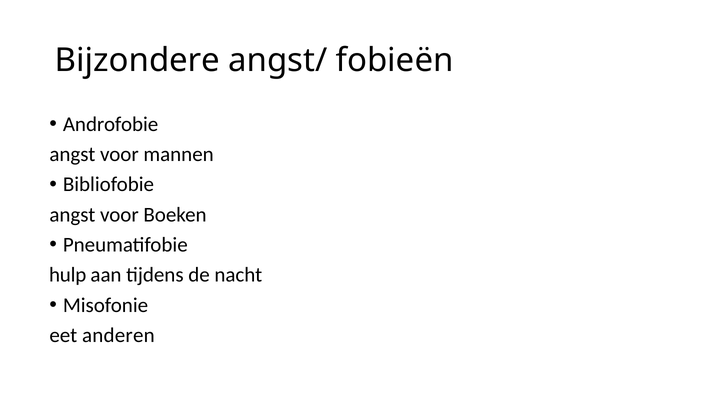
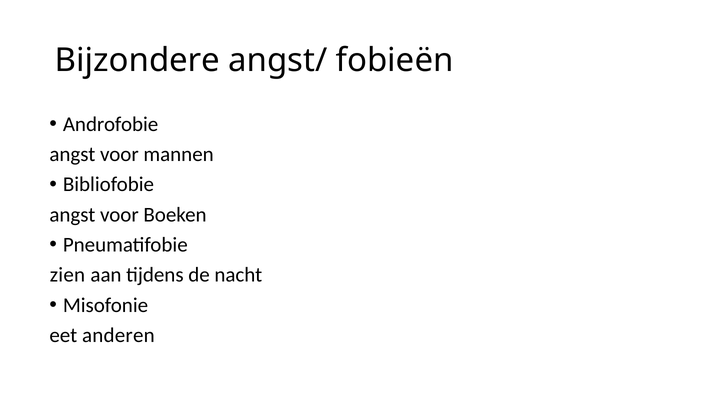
hulp: hulp -> zien
